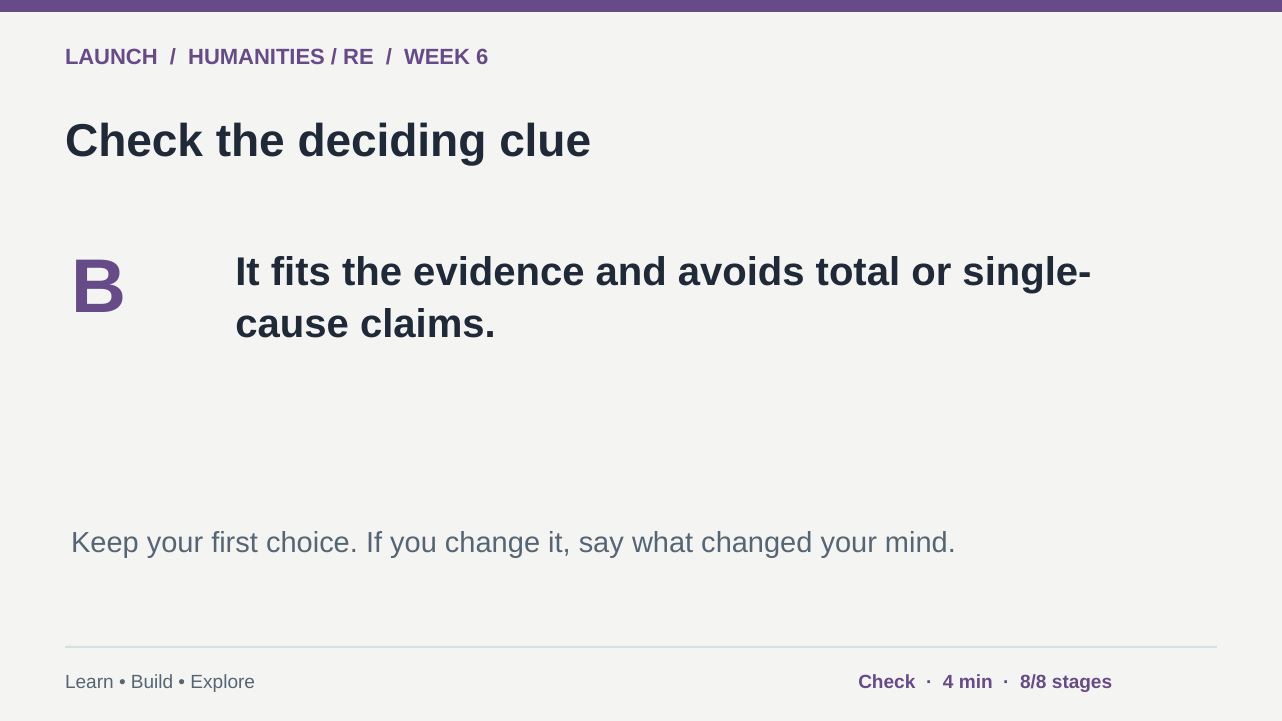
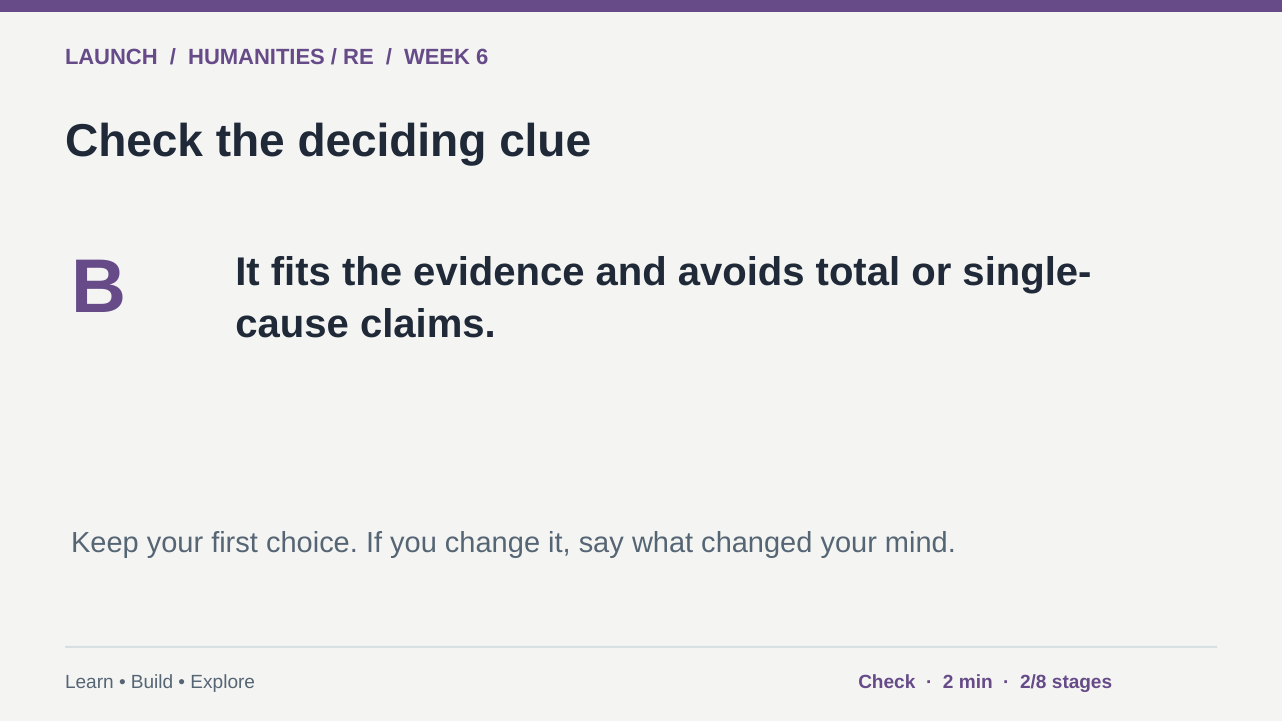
4: 4 -> 2
8/8: 8/8 -> 2/8
